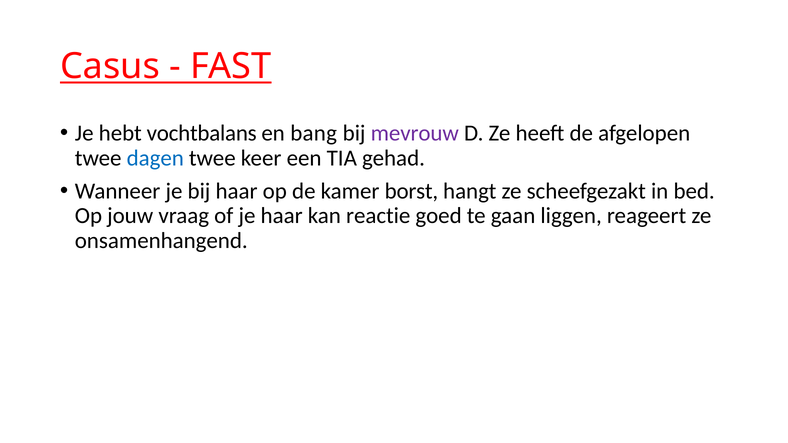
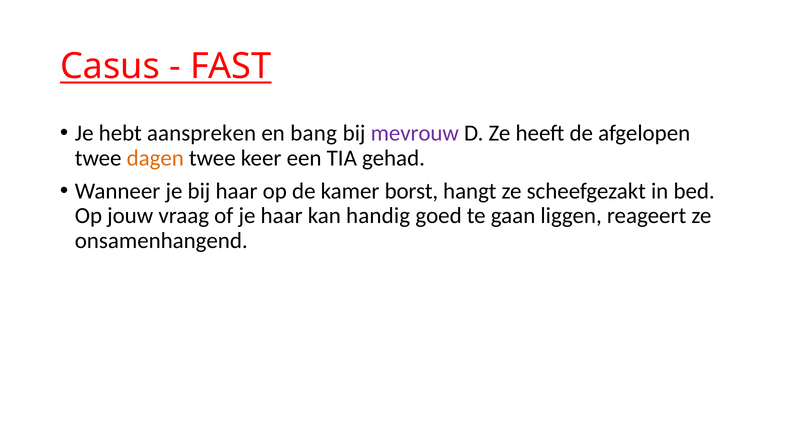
vochtbalans: vochtbalans -> aanspreken
dagen colour: blue -> orange
reactie: reactie -> handig
